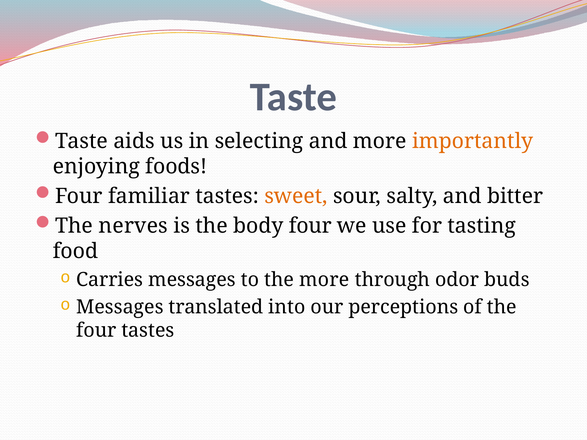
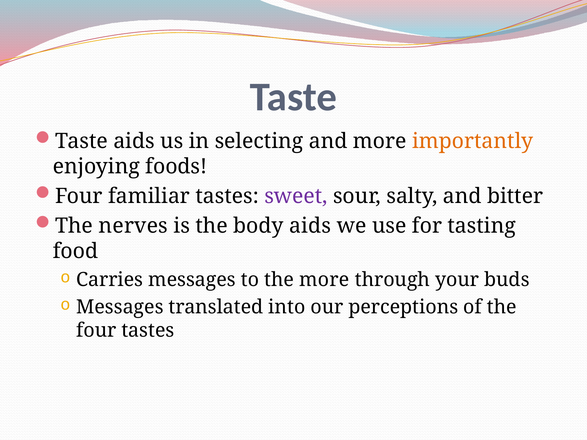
sweet colour: orange -> purple
body four: four -> aids
odor: odor -> your
